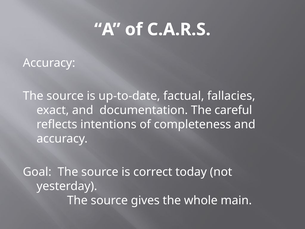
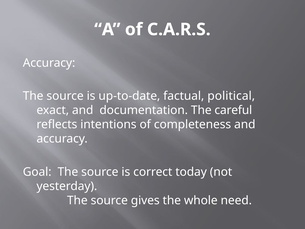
fallacies: fallacies -> political
main: main -> need
